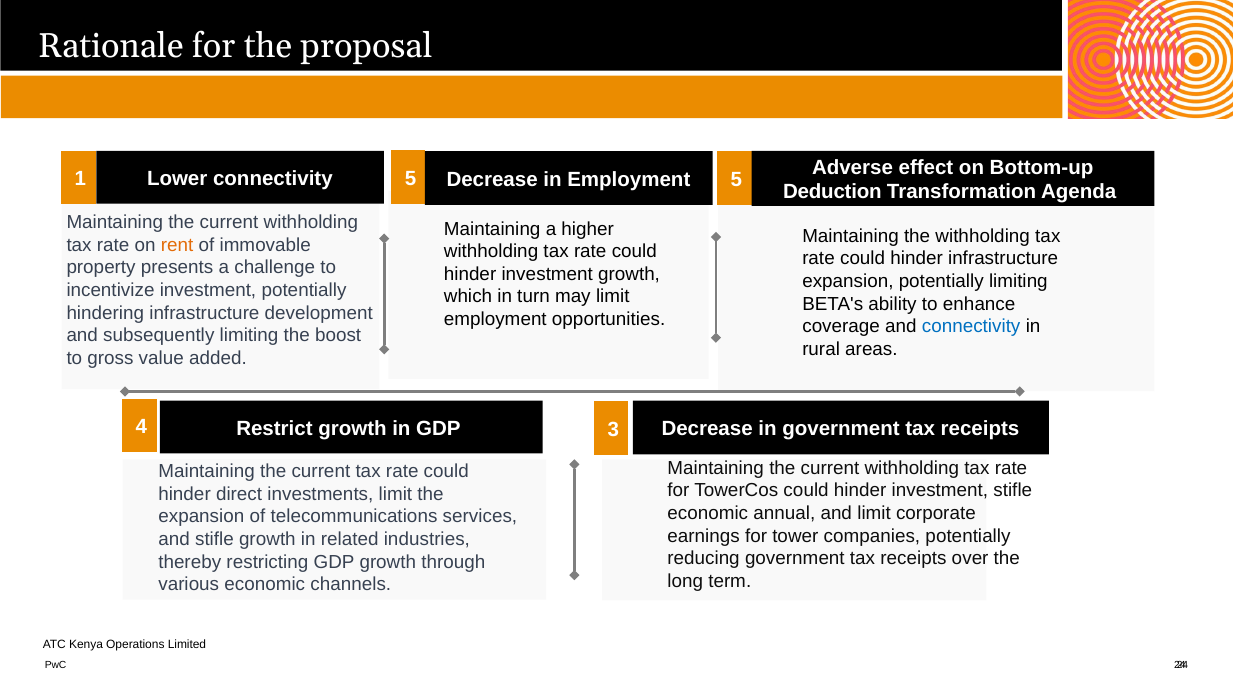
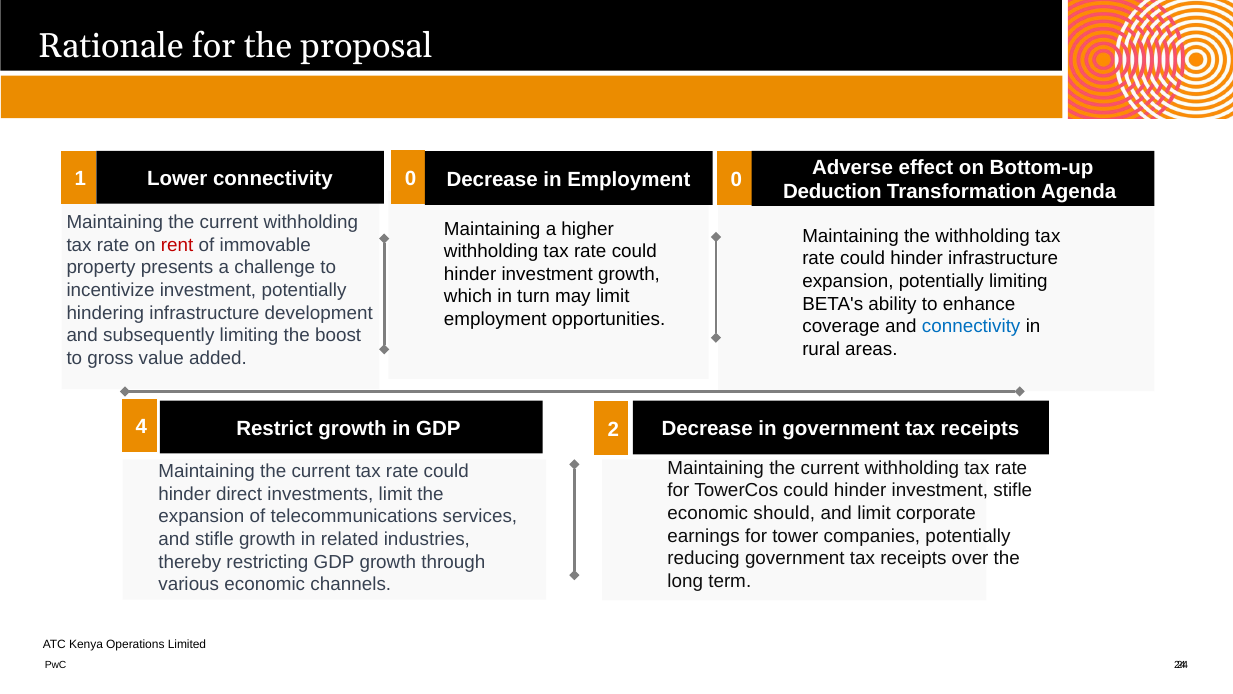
connectivity 5: 5 -> 0
Employment 5: 5 -> 0
rent colour: orange -> red
3: 3 -> 2
annual: annual -> should
